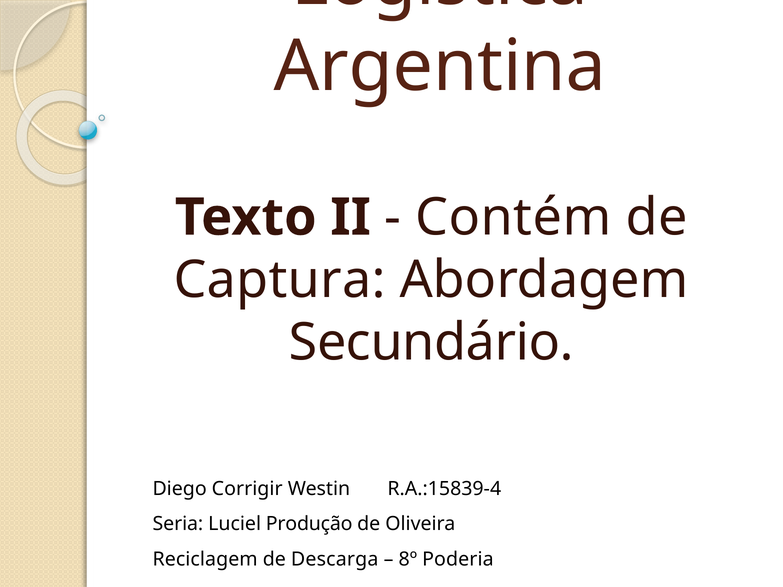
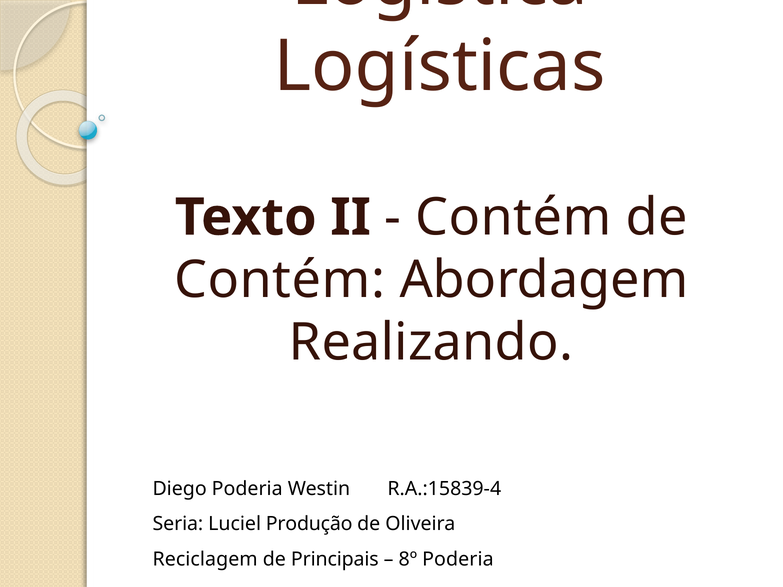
Argentina: Argentina -> Logísticas
Captura at (280, 280): Captura -> Contém
Secundário: Secundário -> Realizando
Diego Corrigir: Corrigir -> Poderia
Descarga: Descarga -> Principais
